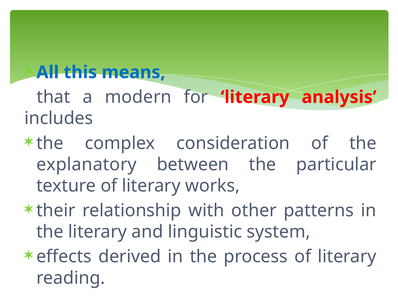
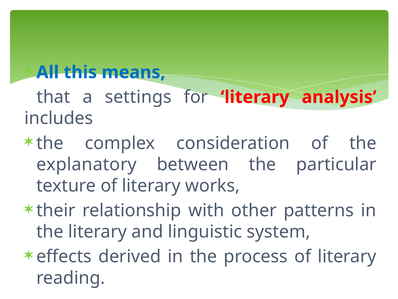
modern: modern -> settings
